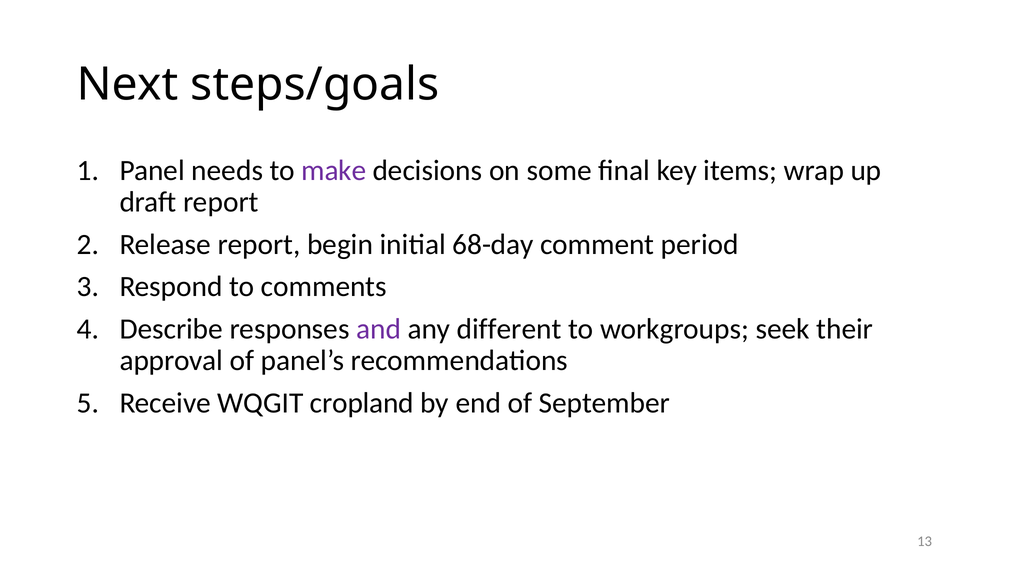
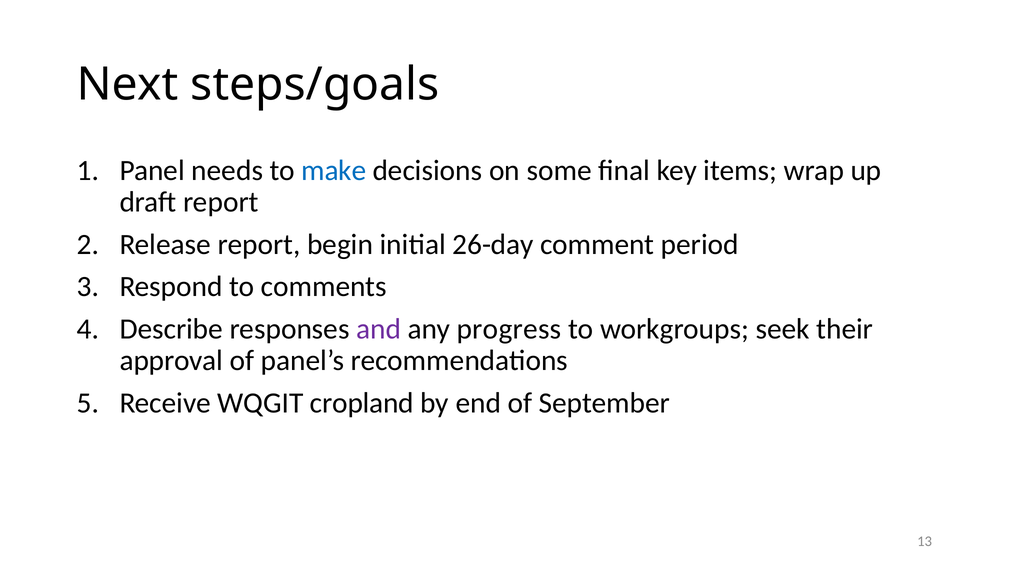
make colour: purple -> blue
68-day: 68-day -> 26-day
different: different -> progress
